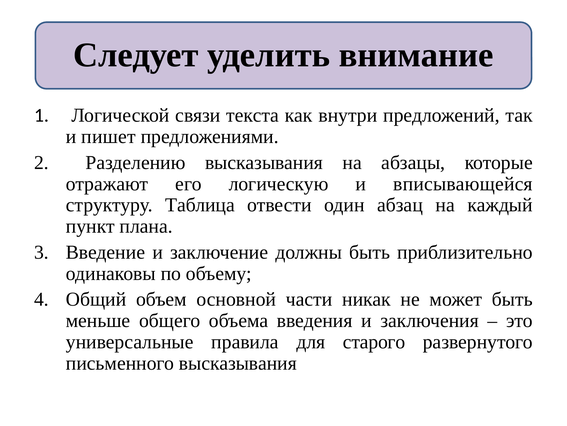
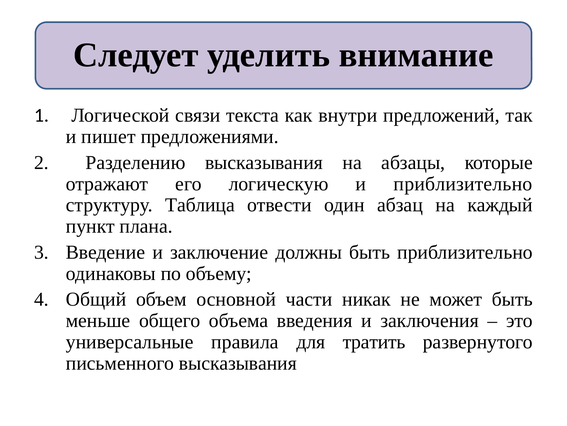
и вписывающейся: вписывающейся -> приблизительно
старого: старого -> тратить
